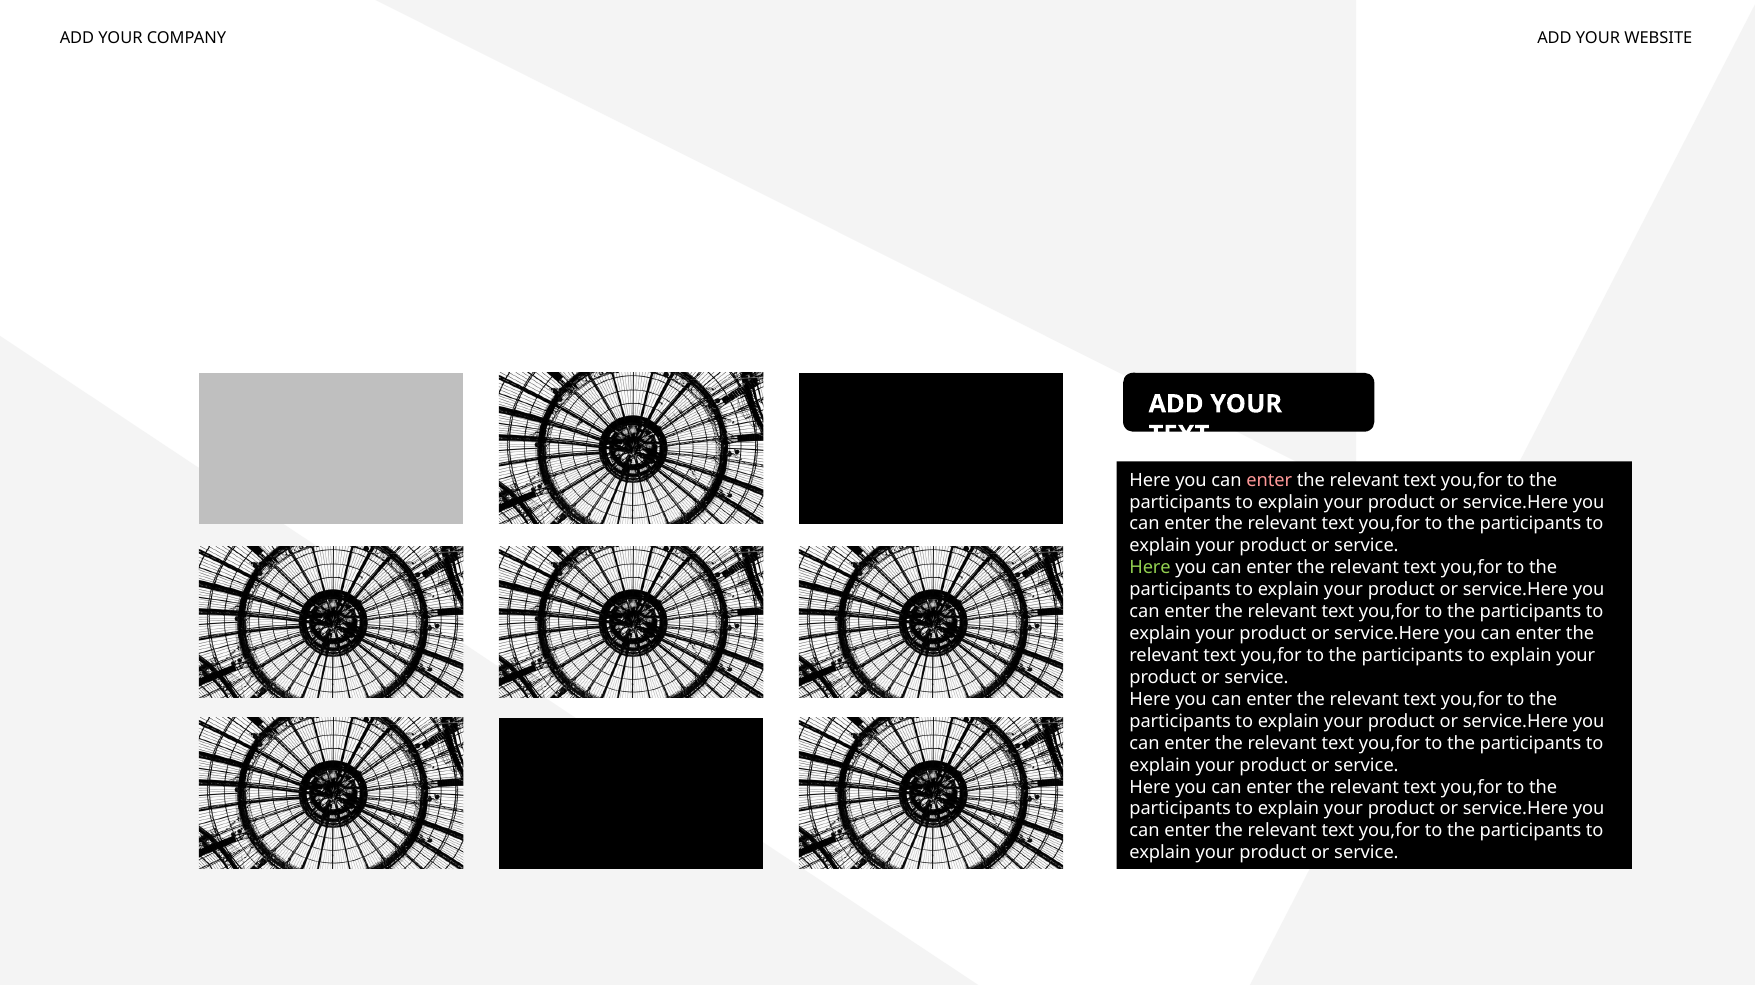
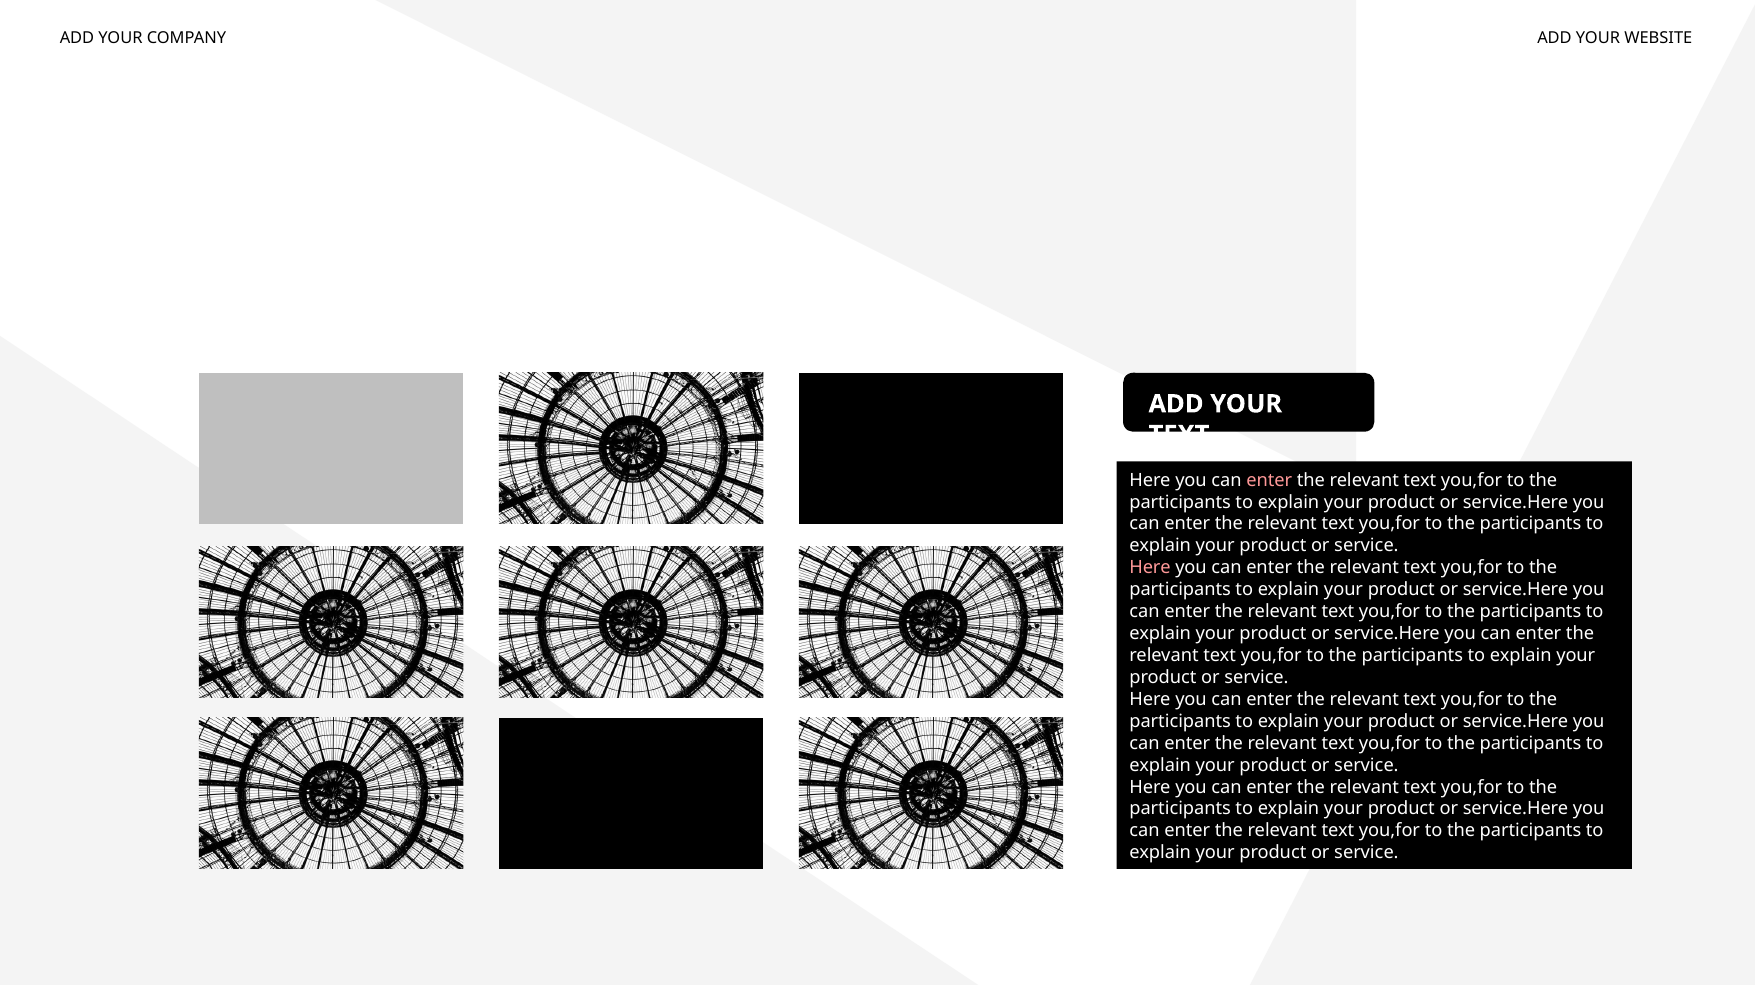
Here at (1150, 568) colour: light green -> pink
